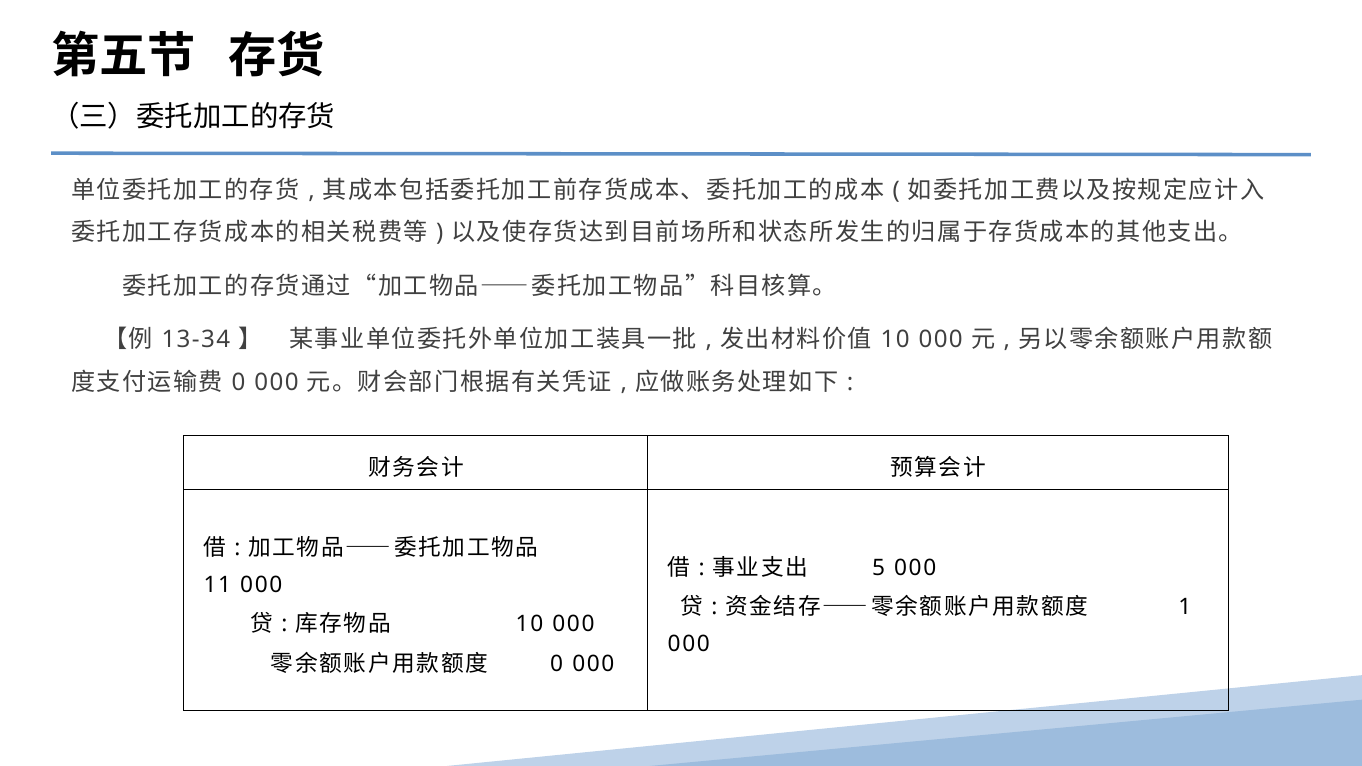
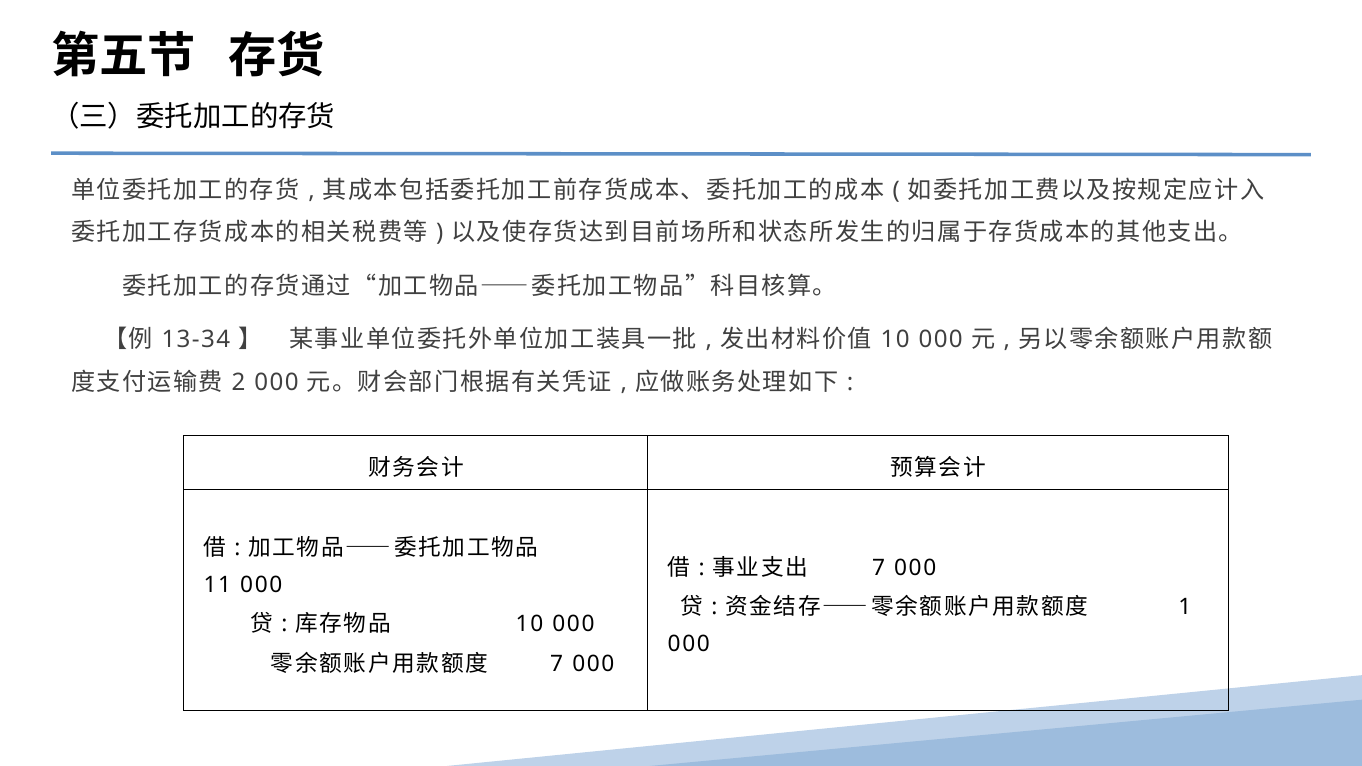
0 at (238, 382): 0 -> 2
5 at (879, 568): 5 -> 7
0 at (557, 664): 0 -> 7
